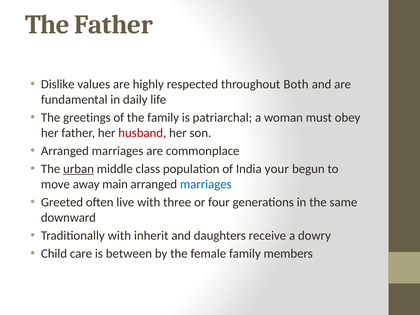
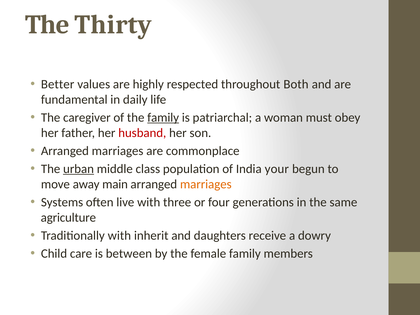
The Father: Father -> Thirty
Dislike: Dislike -> Better
greetings: greetings -> caregiver
family at (163, 118) underline: none -> present
marriages at (206, 184) colour: blue -> orange
Greeted: Greeted -> Systems
downward: downward -> agriculture
